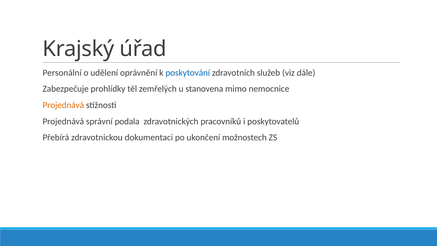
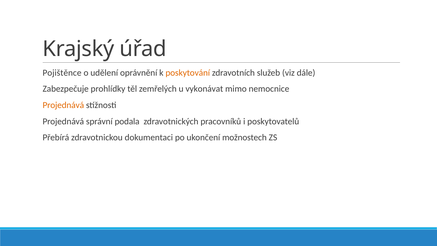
Personální: Personální -> Pojištěnce
poskytování colour: blue -> orange
stanovena: stanovena -> vykonávat
